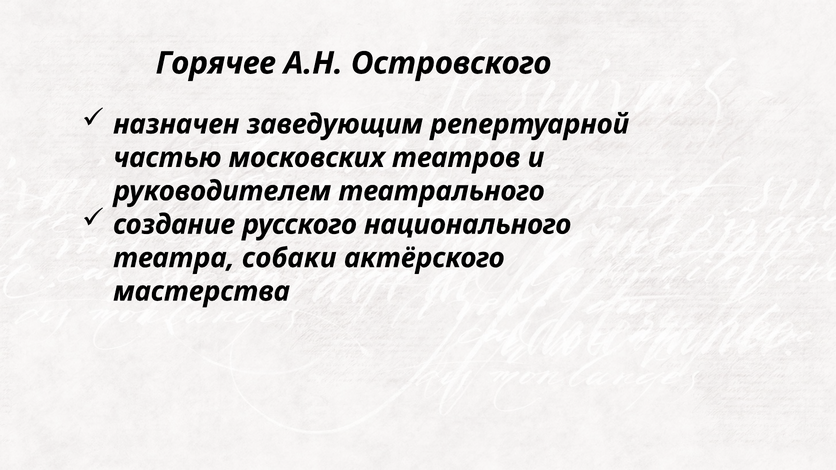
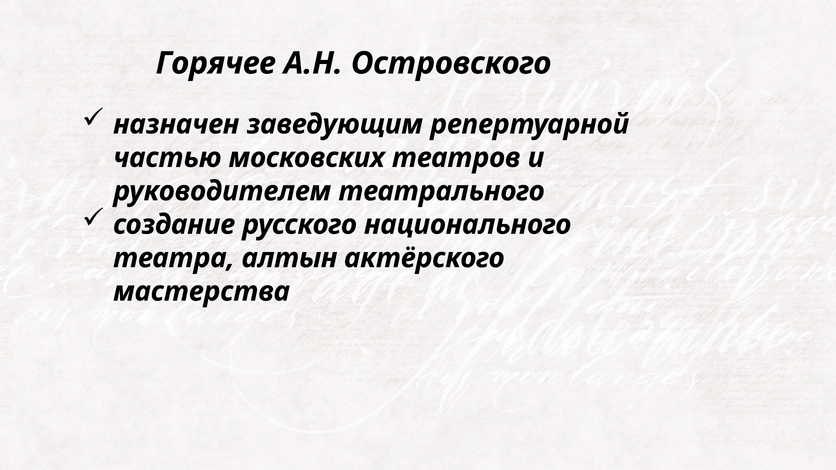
собаки: собаки -> алтын
